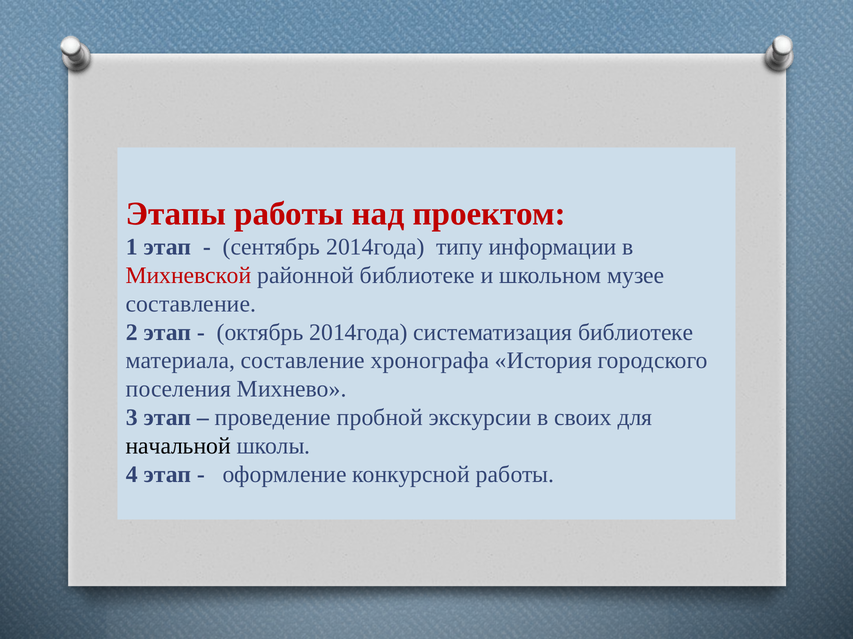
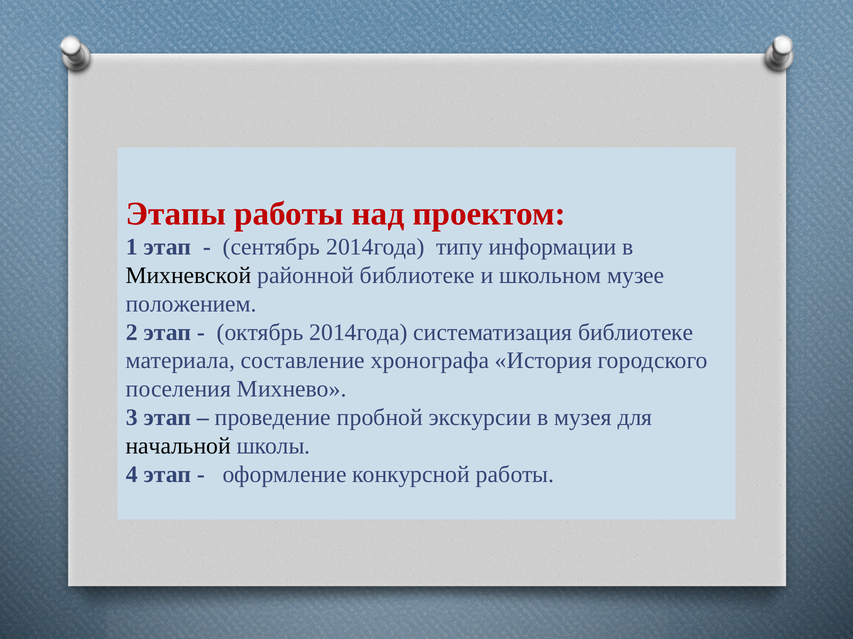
Михневской colour: red -> black
составление at (191, 304): составление -> положением
своих: своих -> музея
